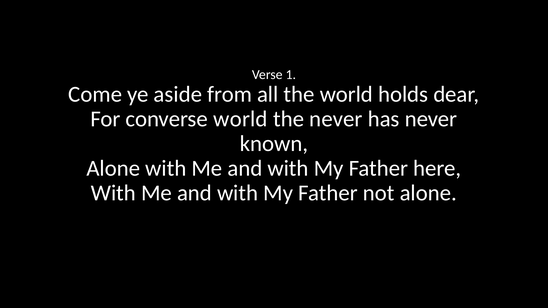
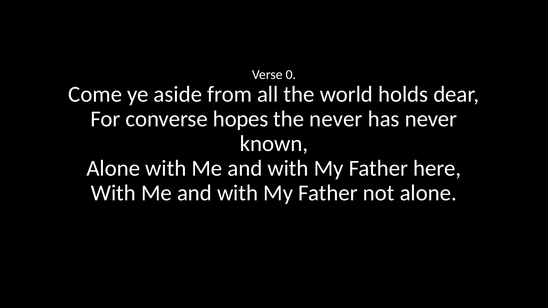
1: 1 -> 0
converse world: world -> hopes
